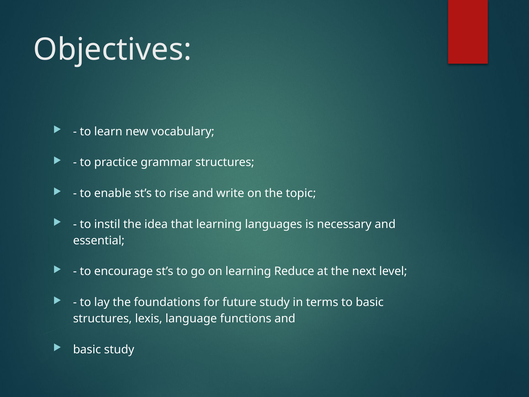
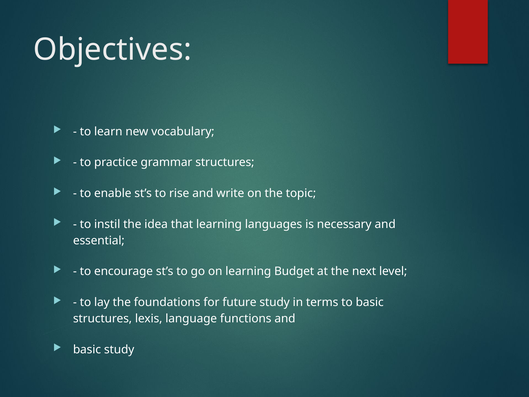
Reduce: Reduce -> Budget
